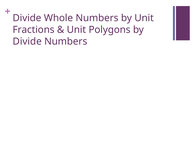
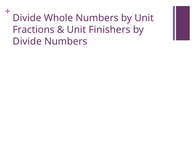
Polygons: Polygons -> Finishers
